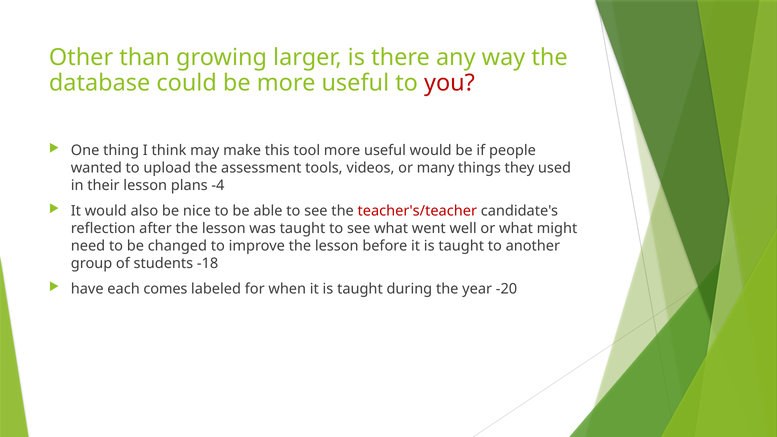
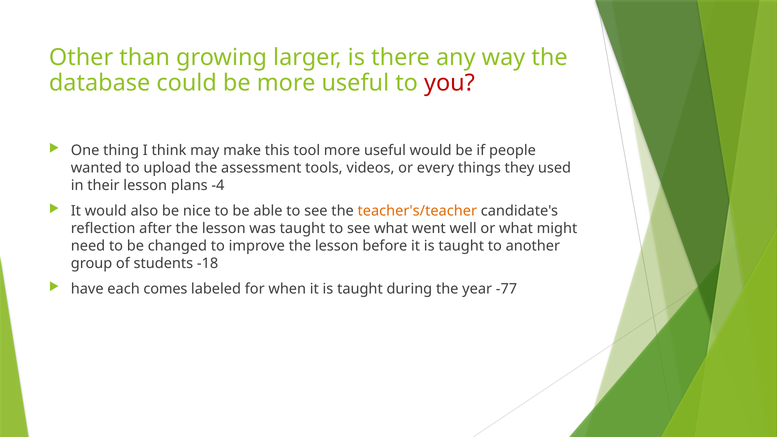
many: many -> every
teacher's/teacher colour: red -> orange
-20: -20 -> -77
